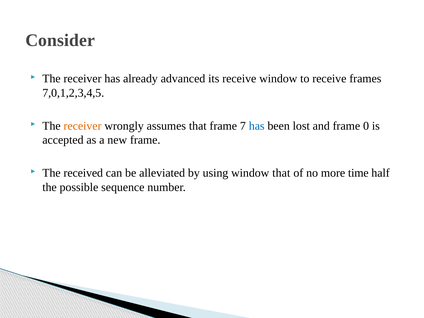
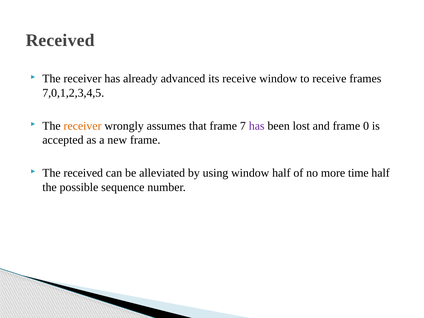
Consider at (60, 40): Consider -> Received
has at (257, 126) colour: blue -> purple
window that: that -> half
